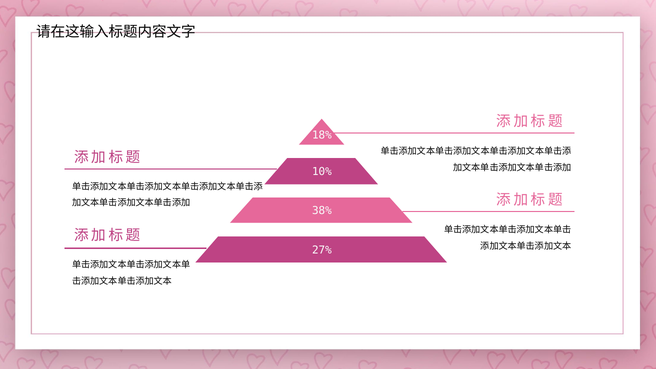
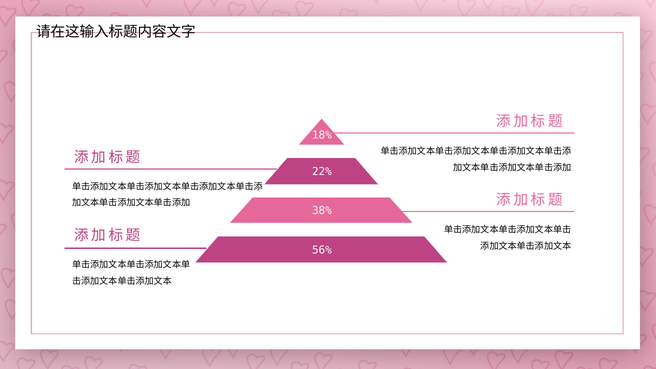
10%: 10% -> 22%
27%: 27% -> 56%
